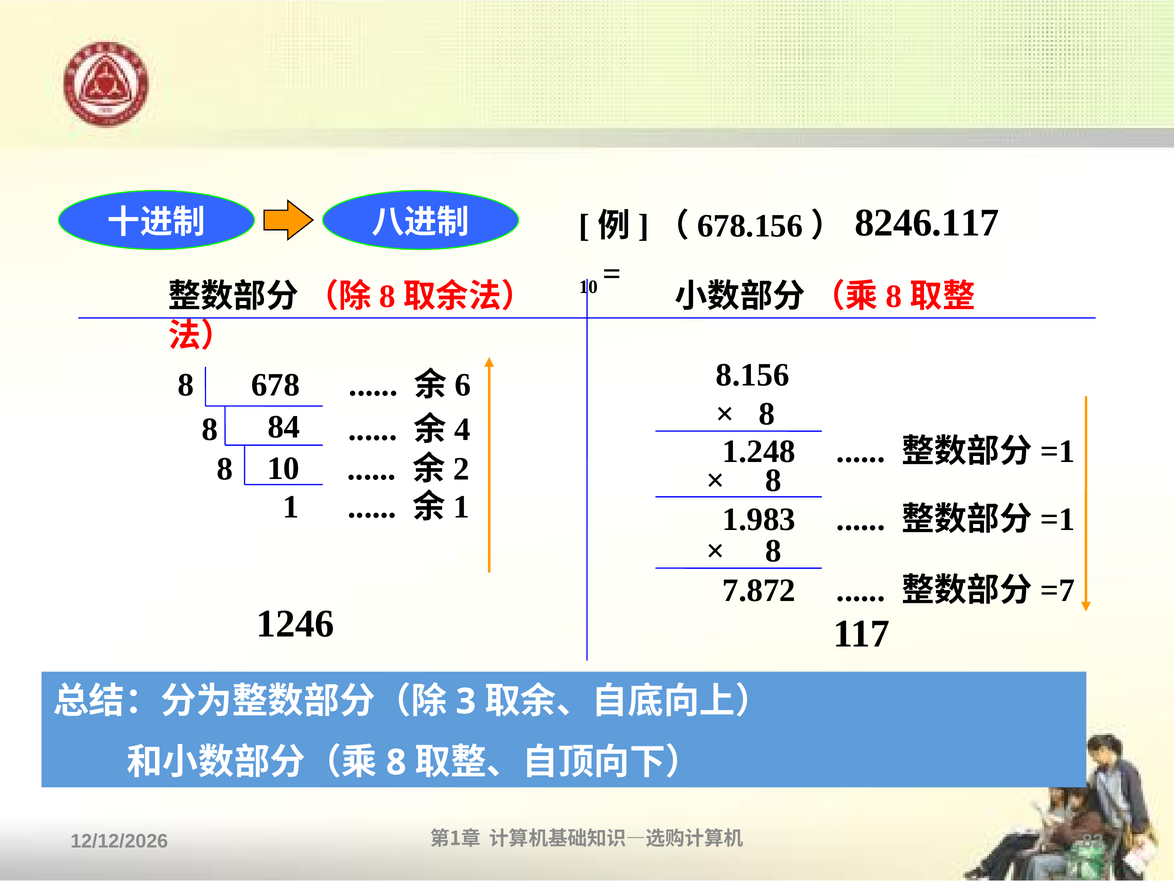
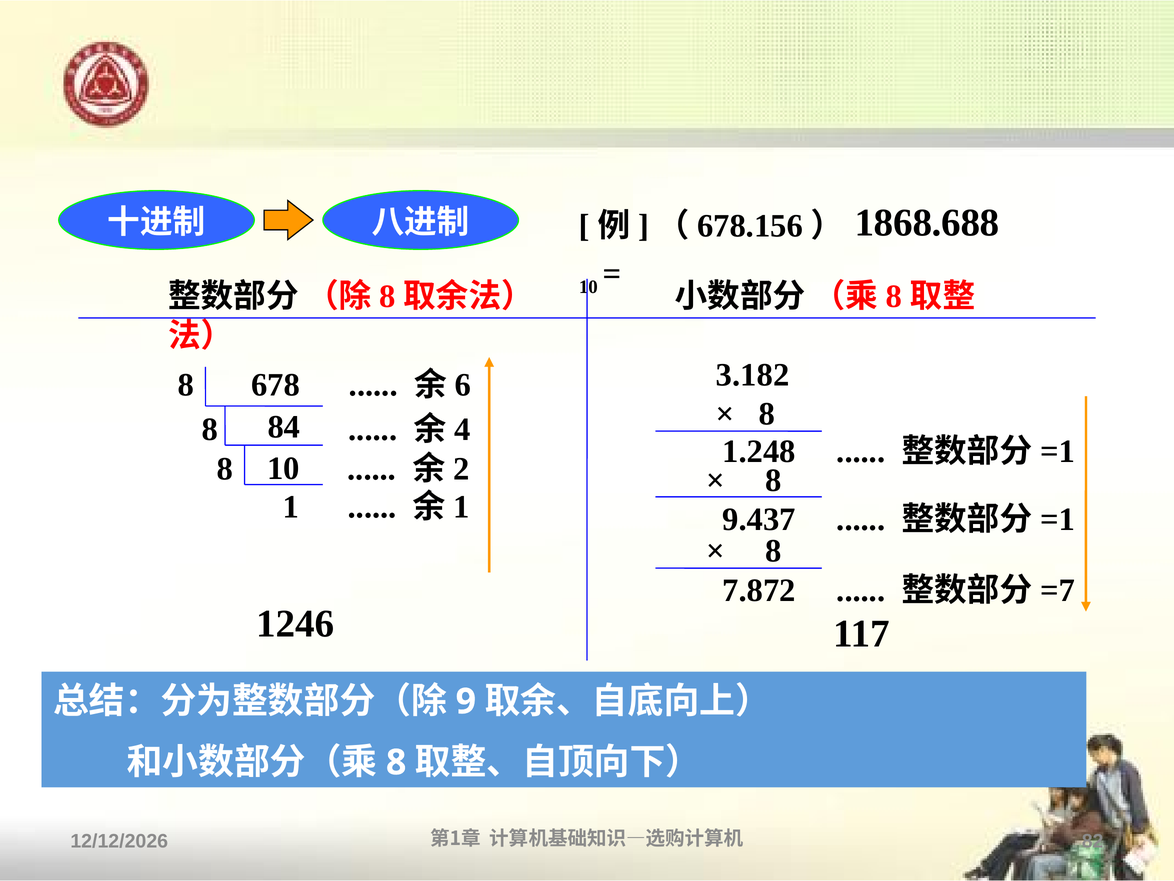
8246.117: 8246.117 -> 1868.688
8.156: 8.156 -> 3.182
1.983: 1.983 -> 9.437
3: 3 -> 9
